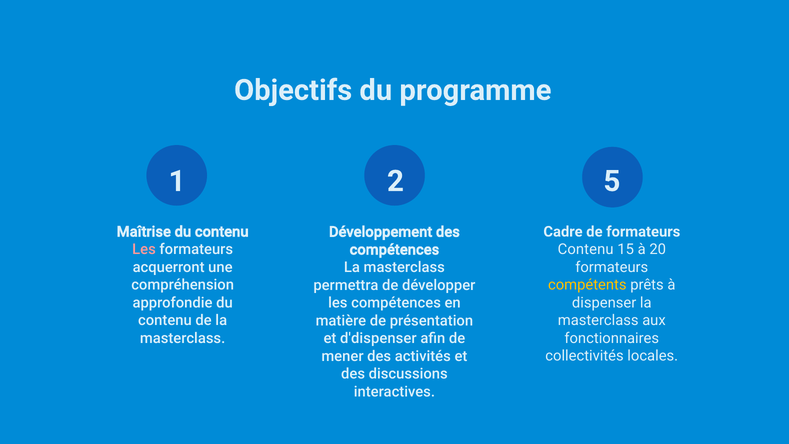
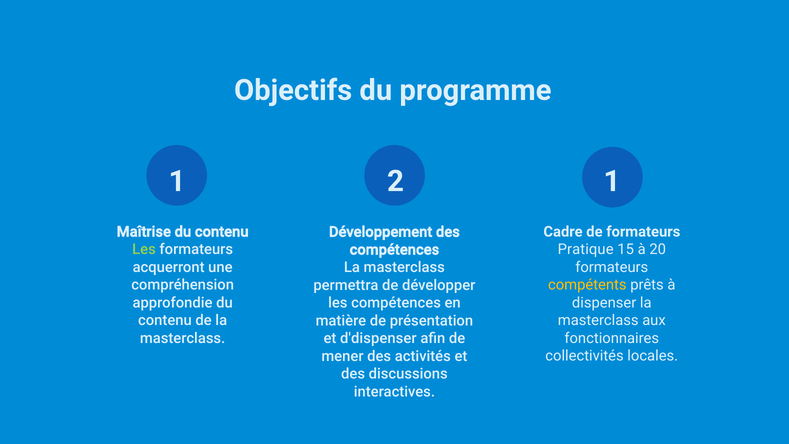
2 5: 5 -> 1
Contenu at (586, 249): Contenu -> Pratique
Les at (144, 249) colour: pink -> light green
